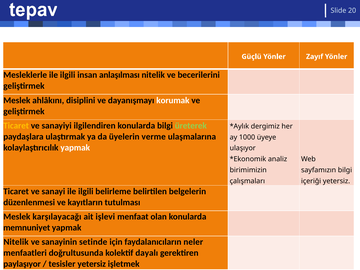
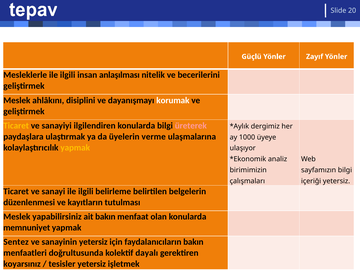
üreterek colour: light green -> pink
yapmak at (75, 148) colour: white -> yellow
karşılayacağı: karşılayacağı -> yapabilirsiniz
ait işlevi: işlevi -> bakın
Nitelik at (16, 242): Nitelik -> Sentez
sanayinin setinde: setinde -> yetersiz
faydalanıcıların neler: neler -> bakın
paylaşıyor: paylaşıyor -> koyarsınız
